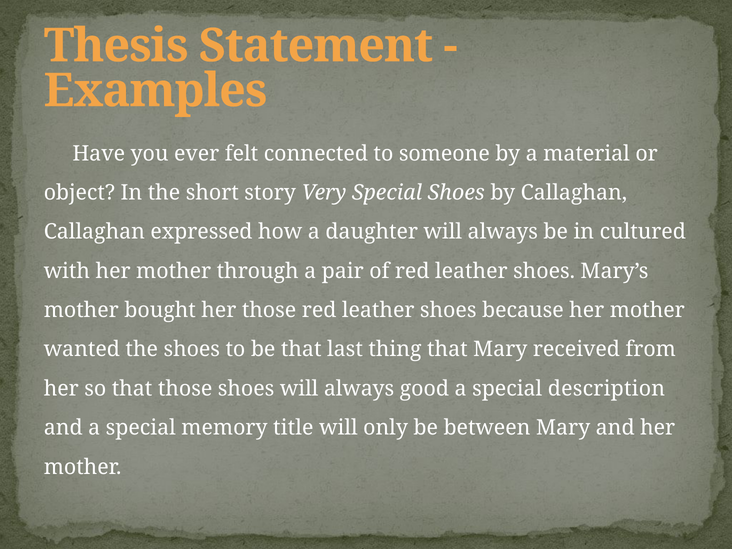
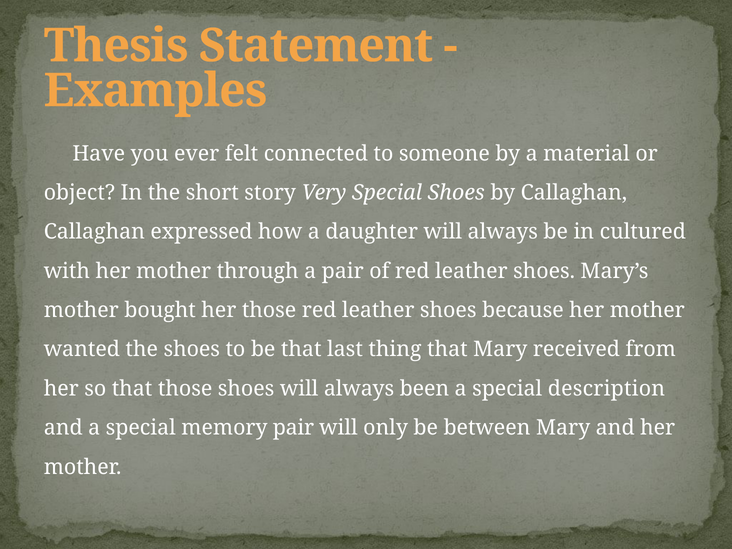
good: good -> been
memory title: title -> pair
